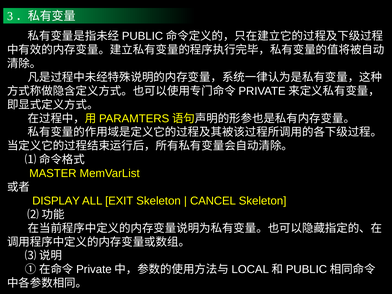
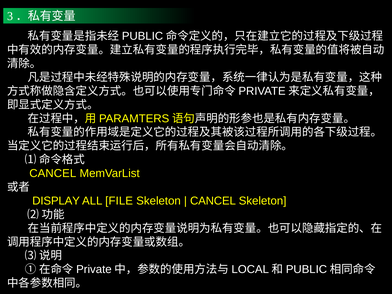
MASTER at (53, 173): MASTER -> CANCEL
EXIT: EXIT -> FILE
